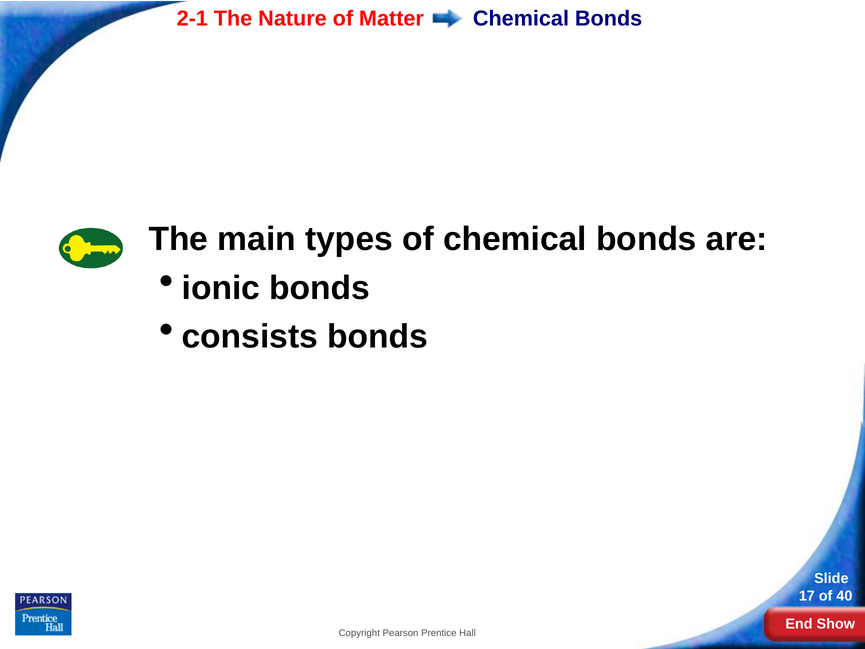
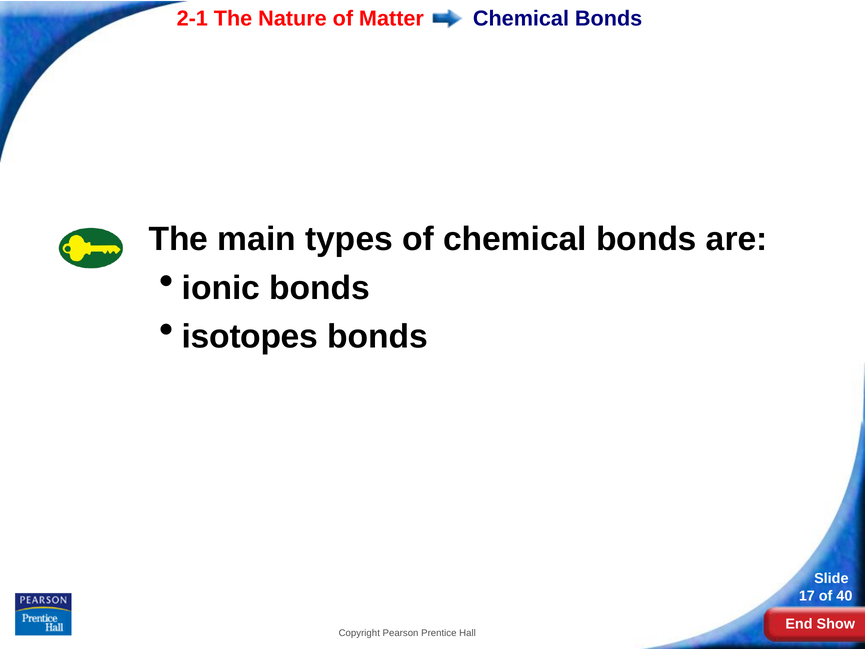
consists: consists -> isotopes
